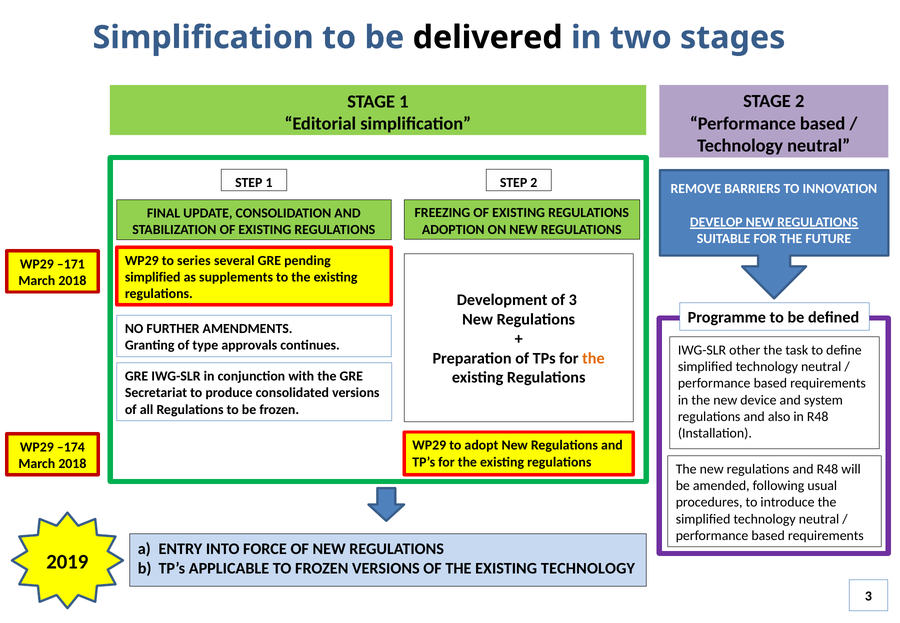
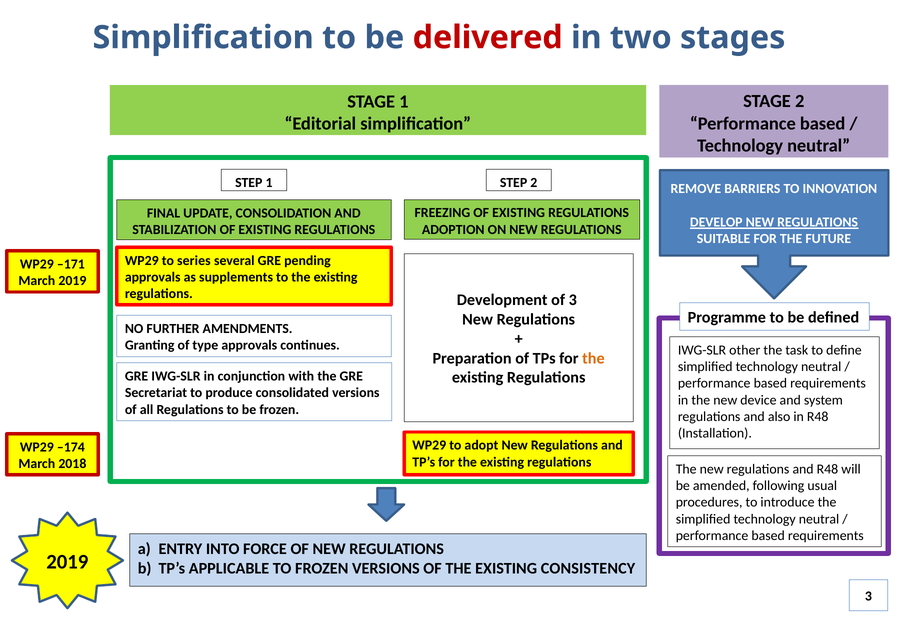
delivered colour: black -> red
simplified at (153, 277): simplified -> approvals
2018 at (72, 281): 2018 -> 2019
EXISTING TECHNOLOGY: TECHNOLOGY -> CONSISTENCY
